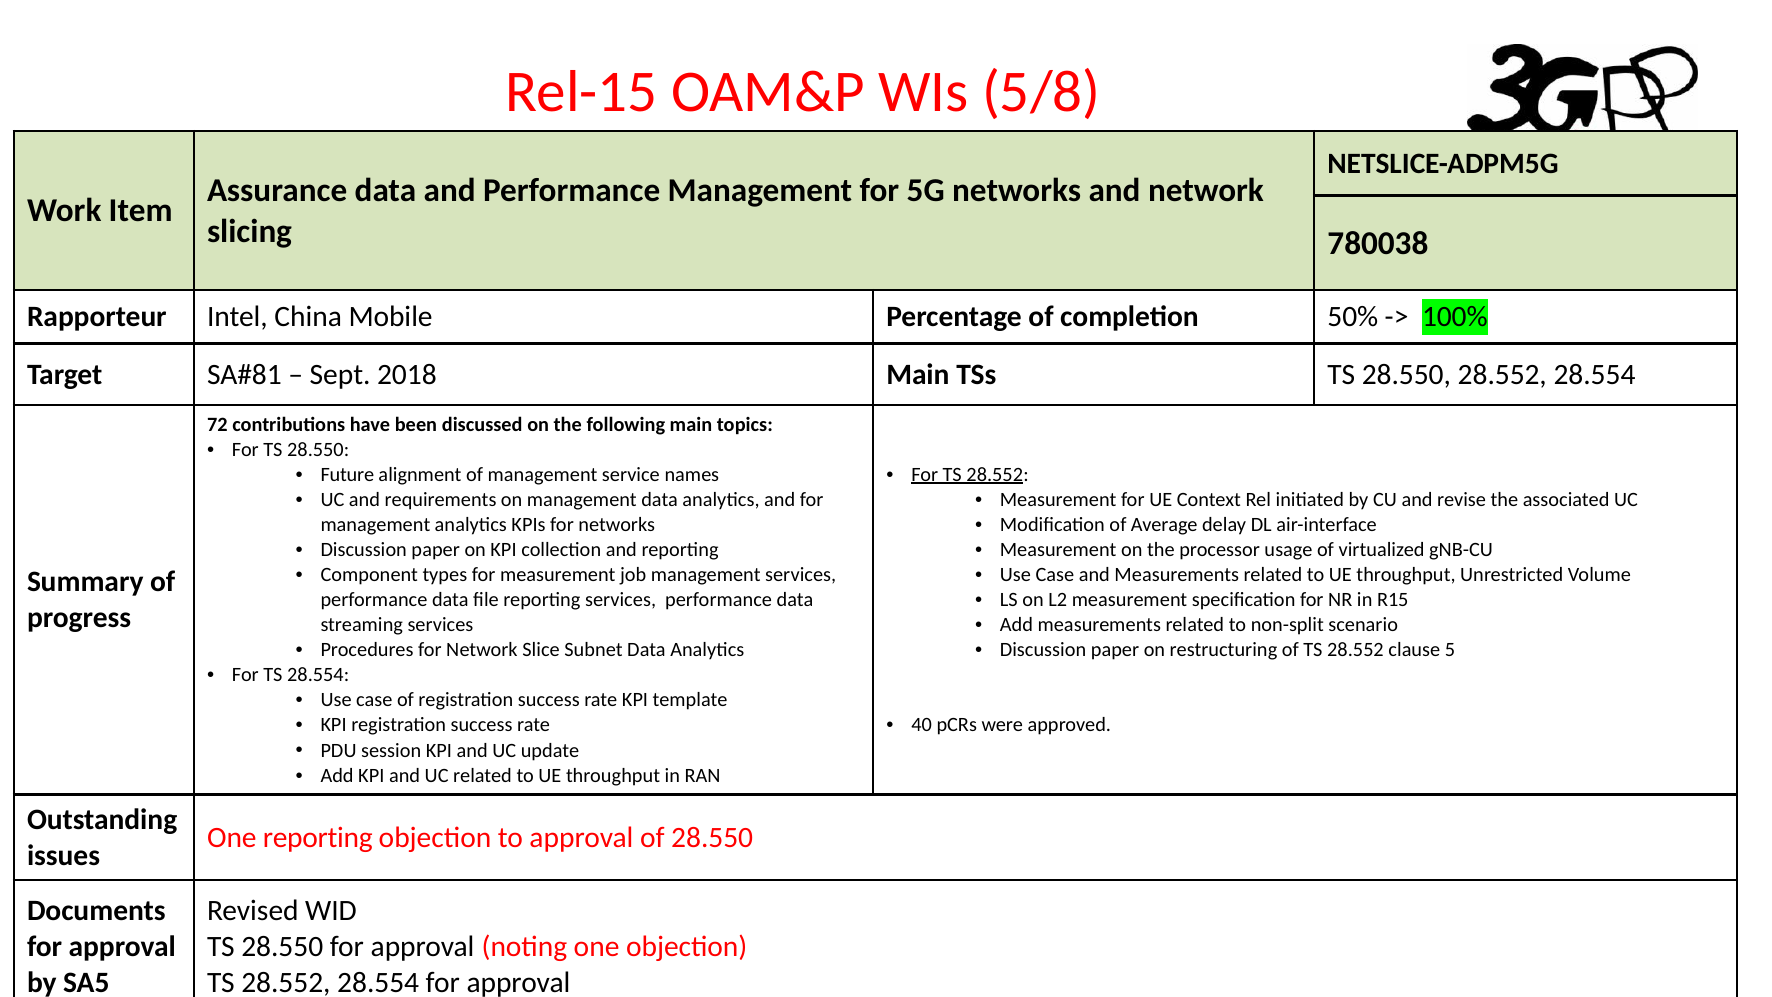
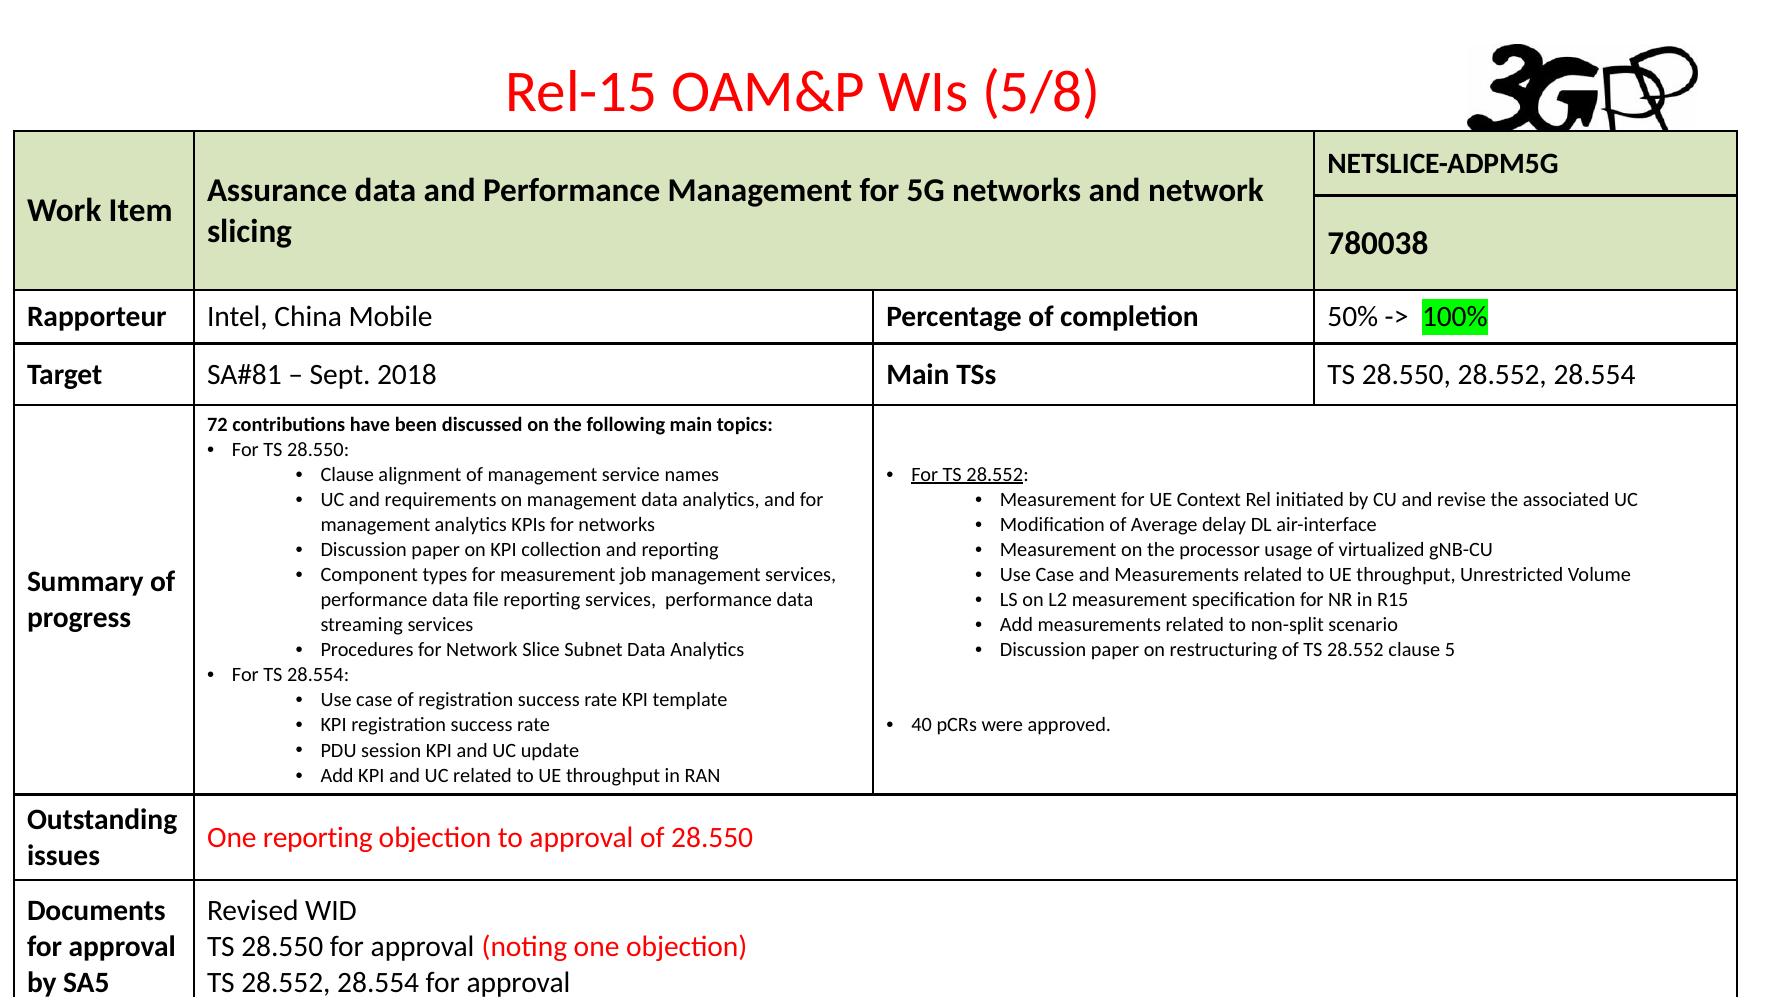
Future at (347, 474): Future -> Clause
